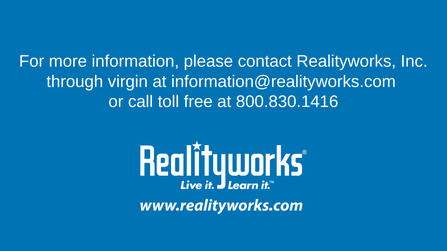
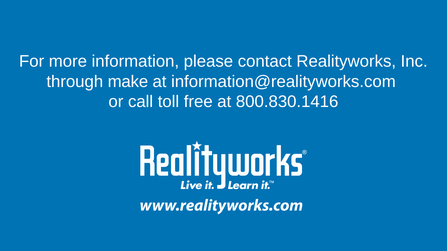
virgin: virgin -> make
